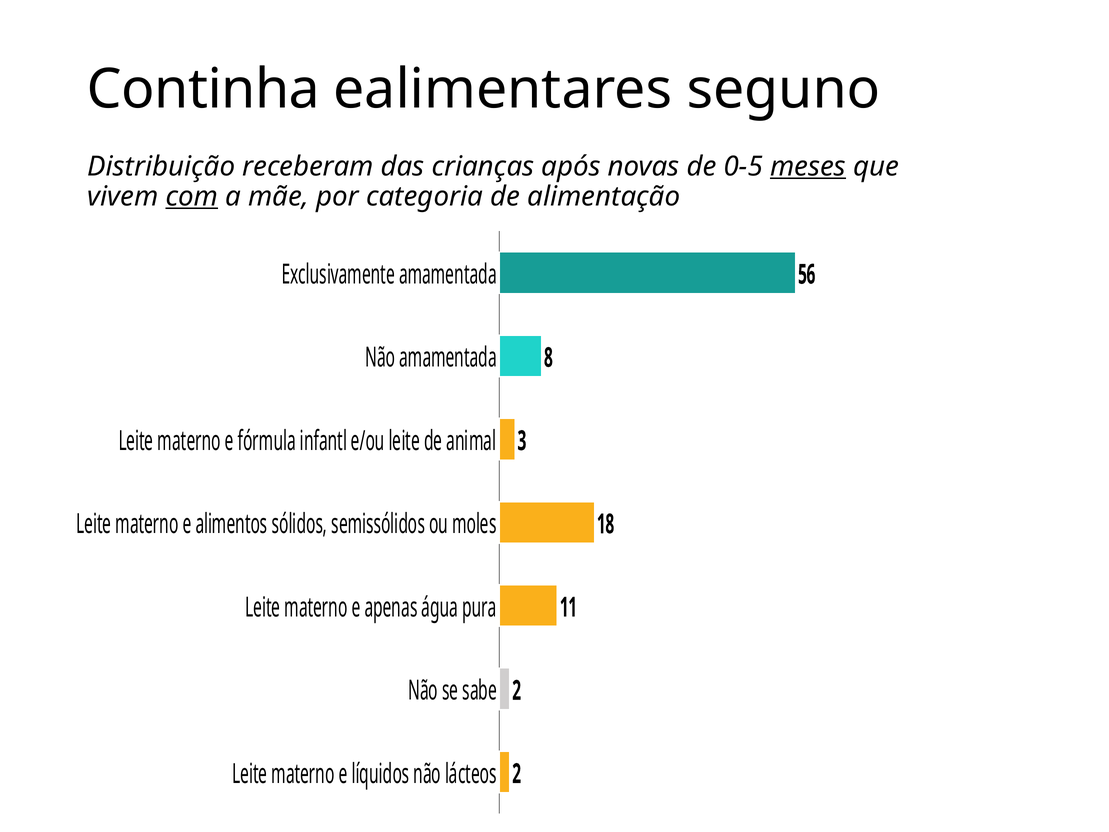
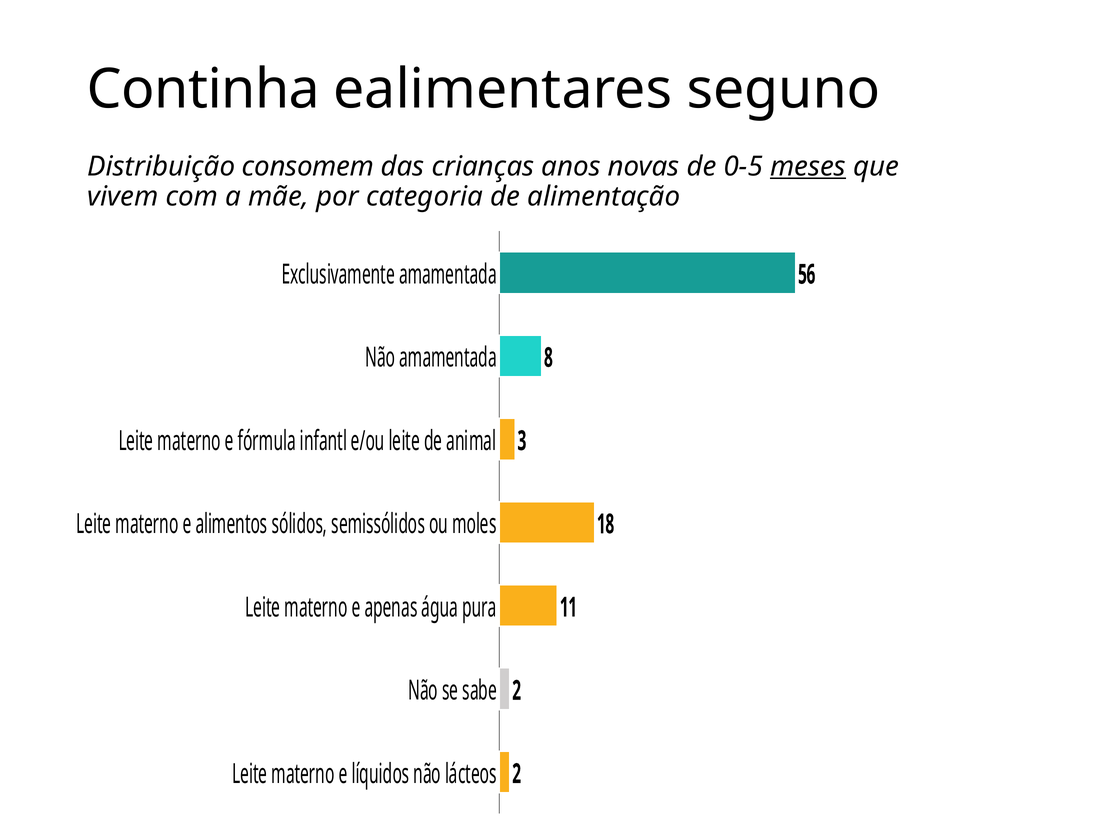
receberam: receberam -> consomem
após: após -> anos
com underline: present -> none
